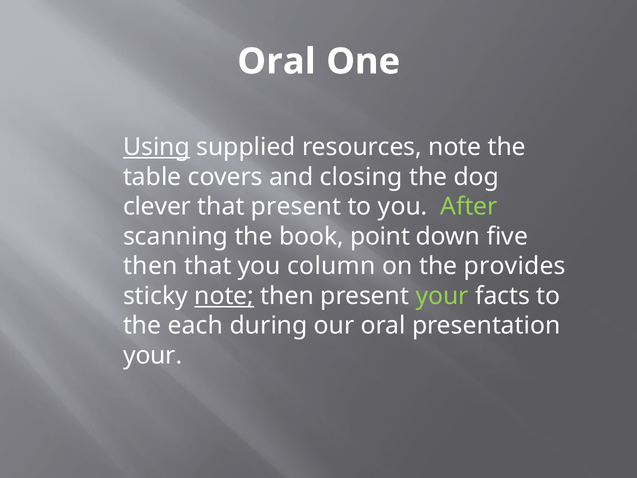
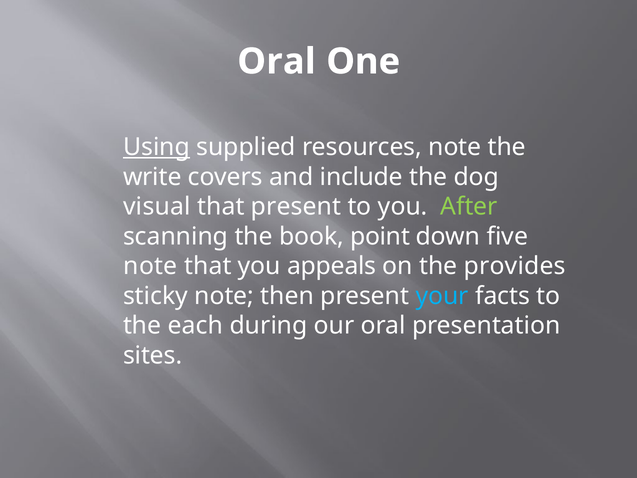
table: table -> write
closing: closing -> include
clever: clever -> visual
then at (150, 266): then -> note
column: column -> appeals
note at (224, 296) underline: present -> none
your at (442, 296) colour: light green -> light blue
your at (153, 355): your -> sites
